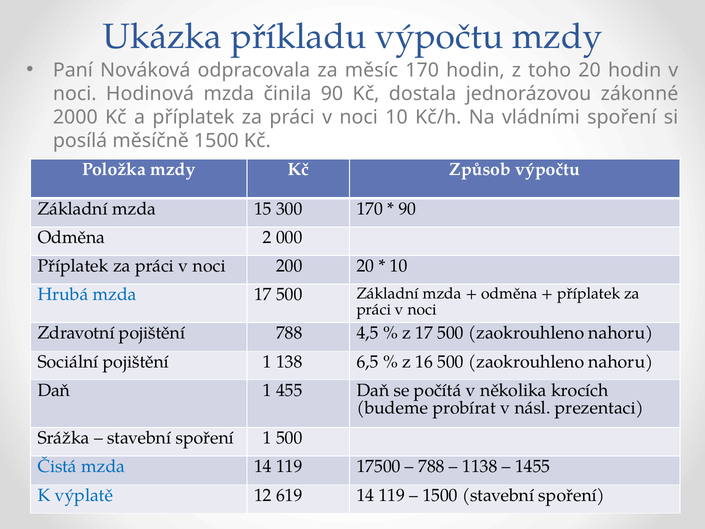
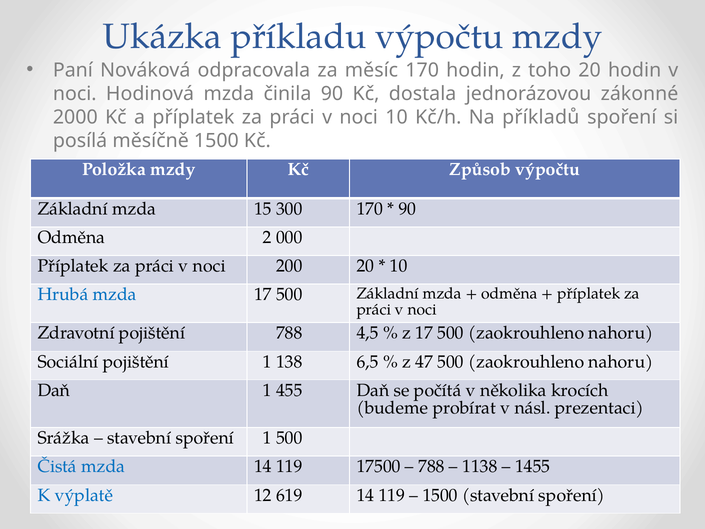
vládními: vládními -> příkladů
16: 16 -> 47
